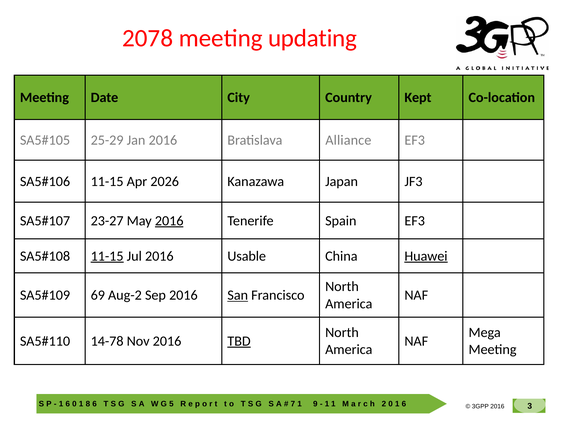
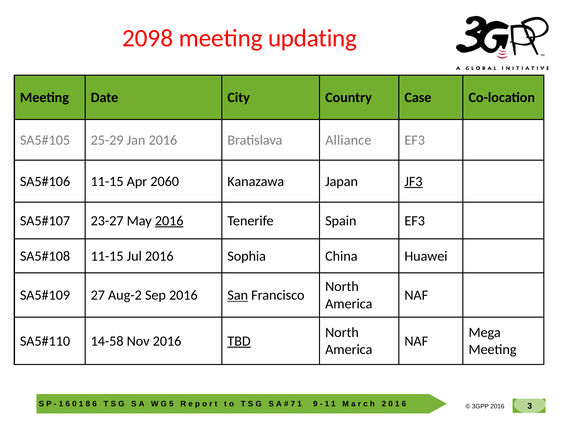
2078: 2078 -> 2098
Kept: Kept -> Case
2026: 2026 -> 2060
JF3 underline: none -> present
11-15 at (107, 256) underline: present -> none
Usable: Usable -> Sophia
Huawei underline: present -> none
69: 69 -> 27
14-78: 14-78 -> 14-58
